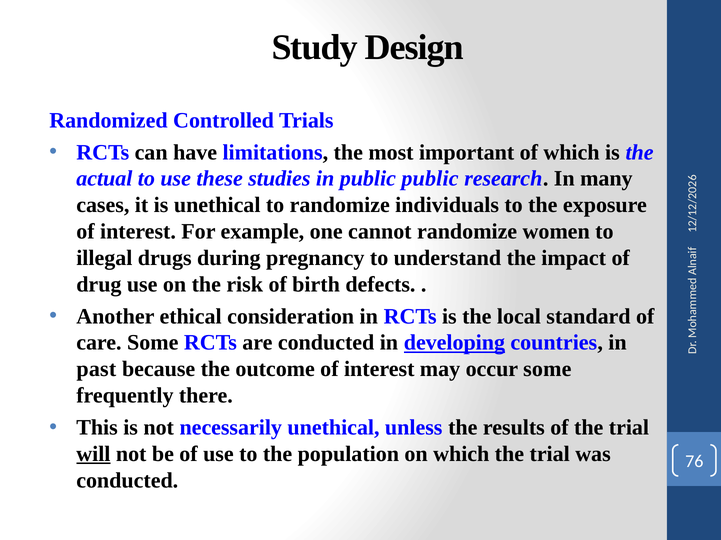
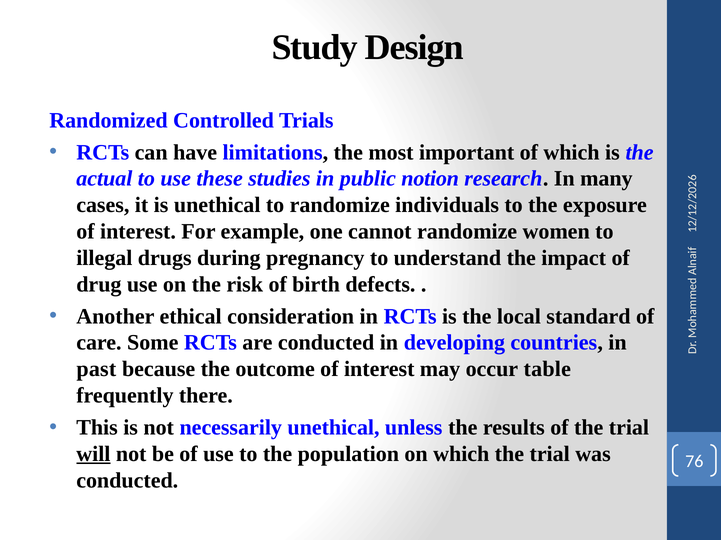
public public: public -> notion
developing underline: present -> none
occur some: some -> table
